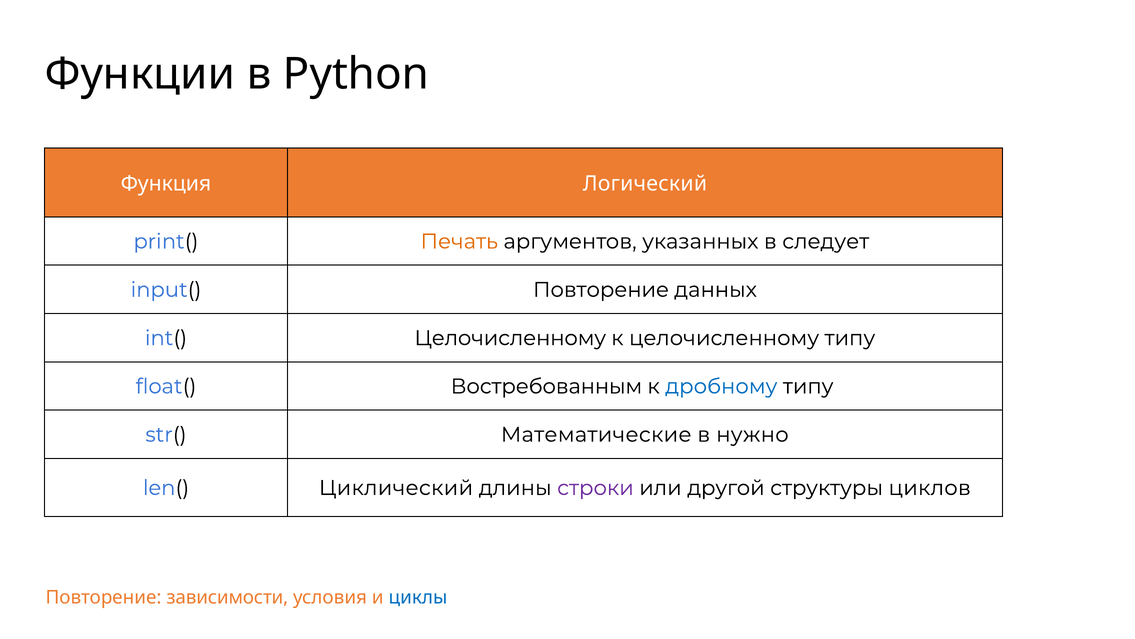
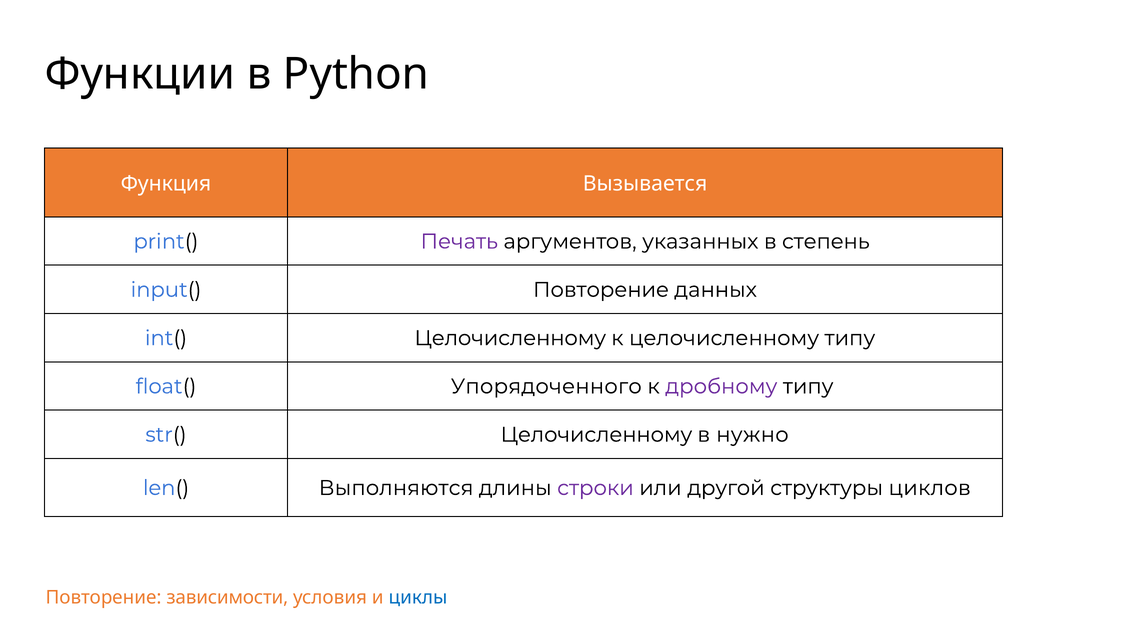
Логический: Логический -> Вызывается
Печать colour: orange -> purple
следует: следует -> степень
Востребованным: Востребованным -> Упорядоченного
дробному colour: blue -> purple
str( Математические: Математические -> Целочисленному
Циклический: Циклический -> Выполняются
